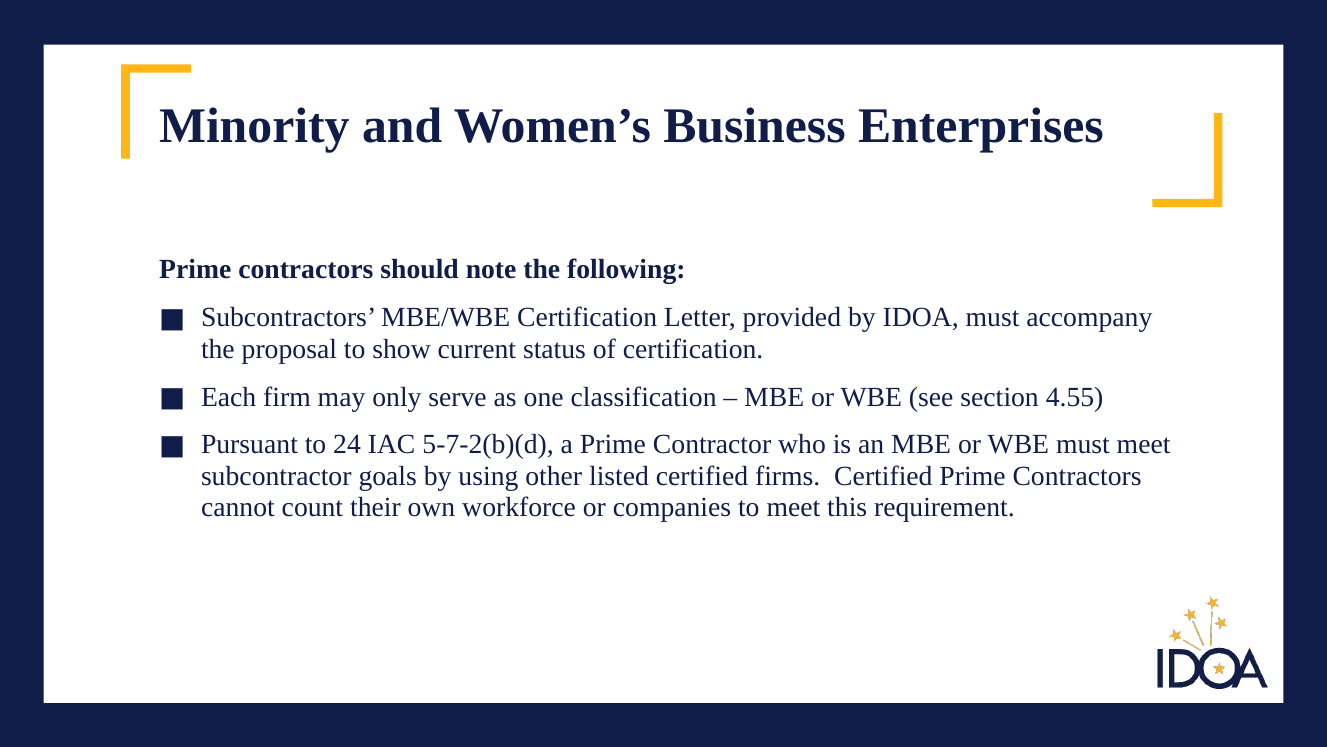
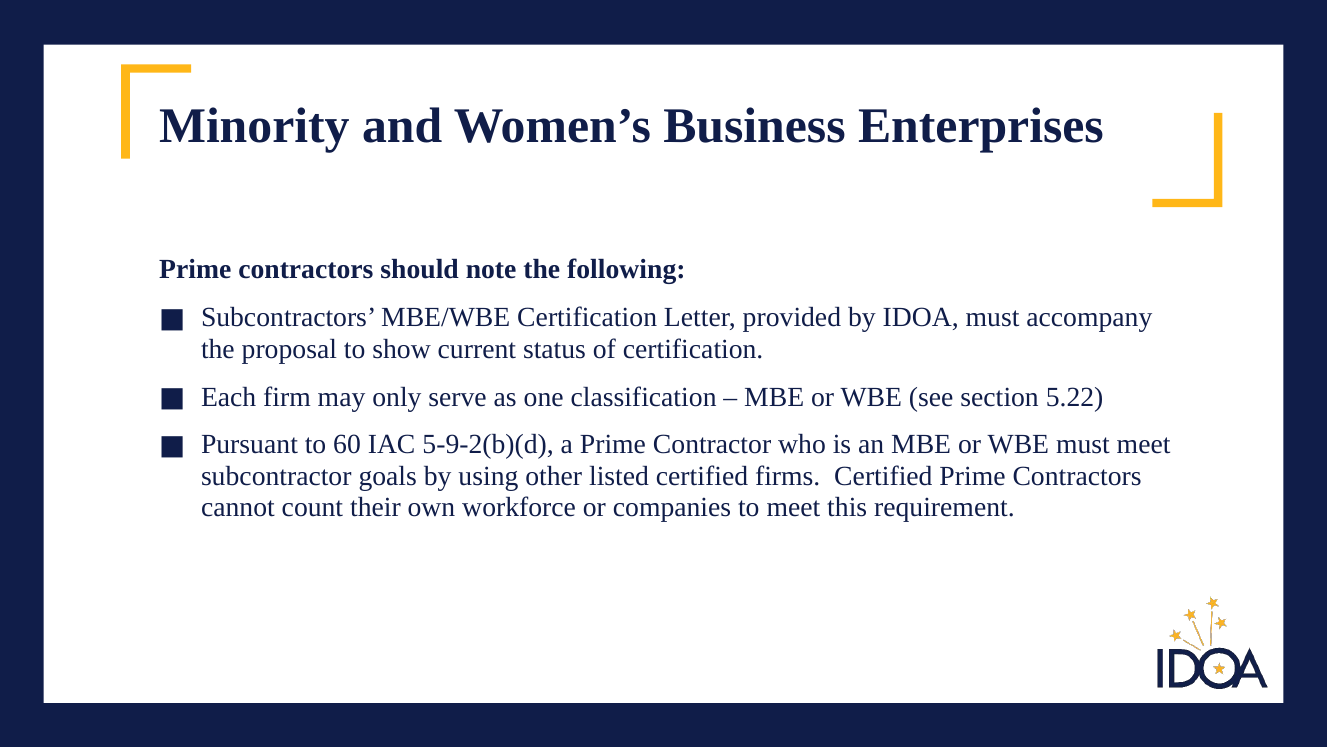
4.55: 4.55 -> 5.22
24: 24 -> 60
5-7-2(b)(d: 5-7-2(b)(d -> 5-9-2(b)(d
